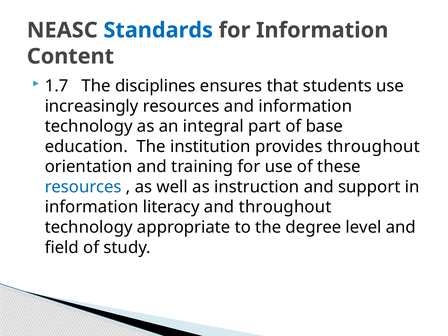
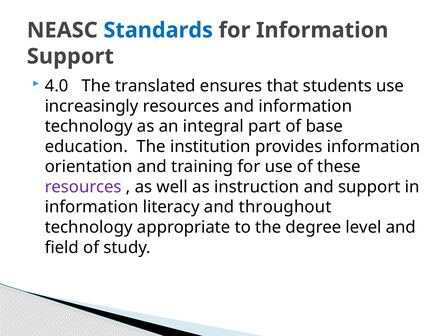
Content at (70, 56): Content -> Support
1.7: 1.7 -> 4.0
disciplines: disciplines -> translated
provides throughout: throughout -> information
resources at (83, 187) colour: blue -> purple
